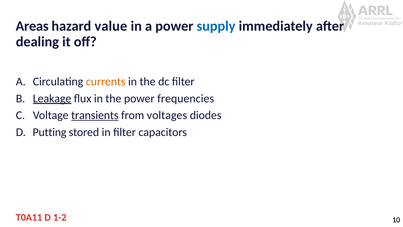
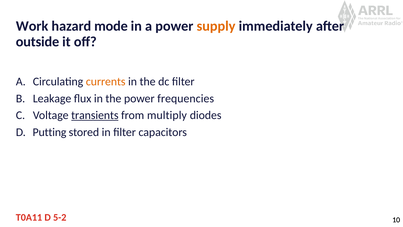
Areas: Areas -> Work
value: value -> mode
supply colour: blue -> orange
dealing: dealing -> outside
Leakage underline: present -> none
voltages: voltages -> multiply
1-2: 1-2 -> 5-2
